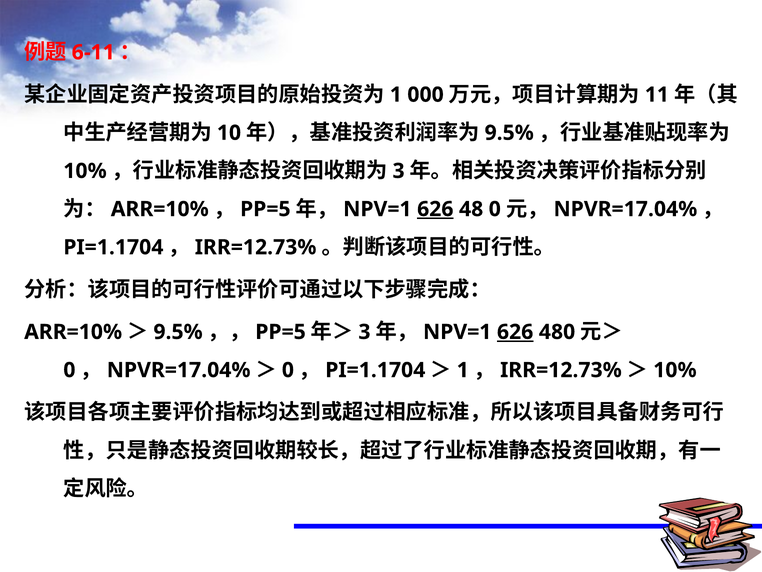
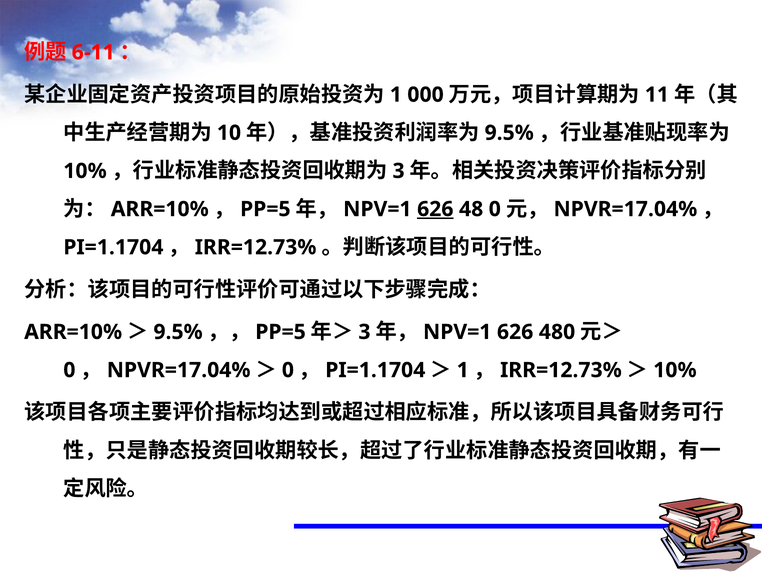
626 at (515, 332) underline: present -> none
